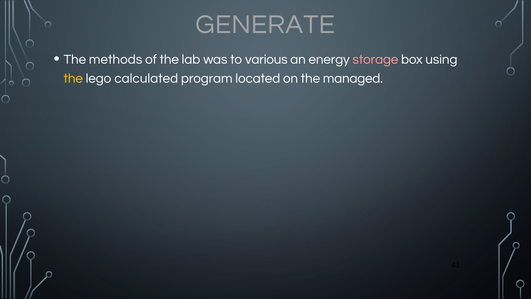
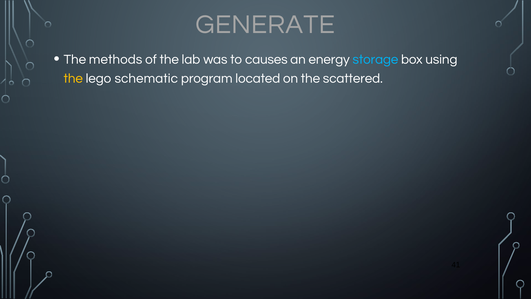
various: various -> causes
storage colour: pink -> light blue
calculated: calculated -> schematic
managed: managed -> scattered
